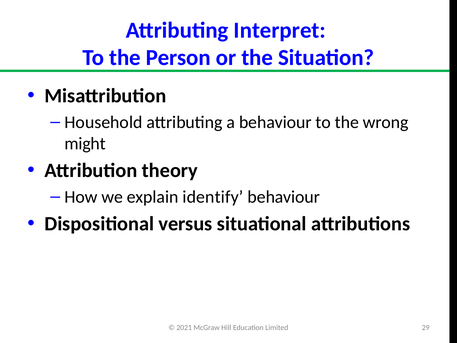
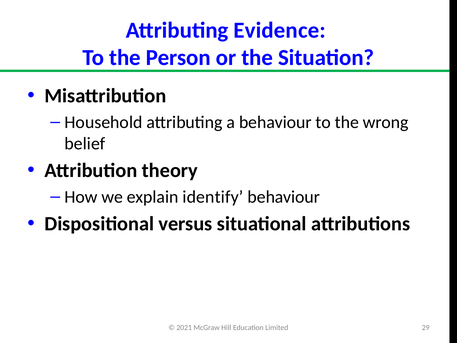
Interpret: Interpret -> Evidence
might: might -> belief
